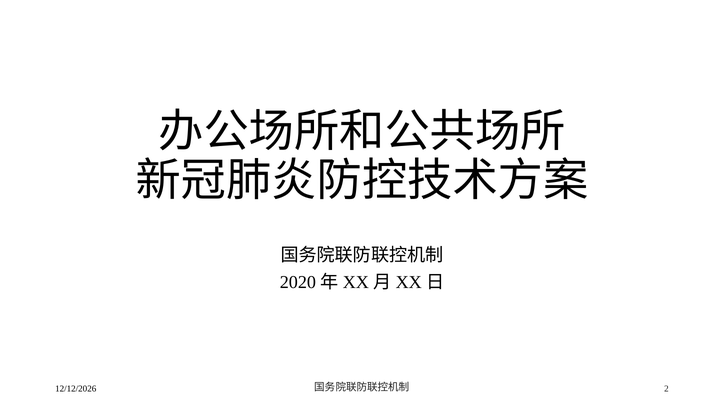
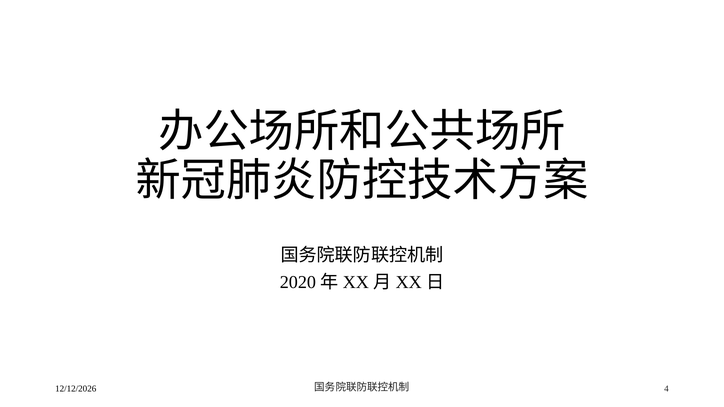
2: 2 -> 4
